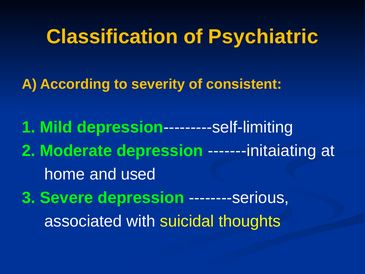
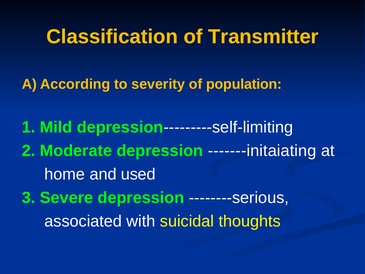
Psychiatric: Psychiatric -> Transmitter
consistent: consistent -> population
